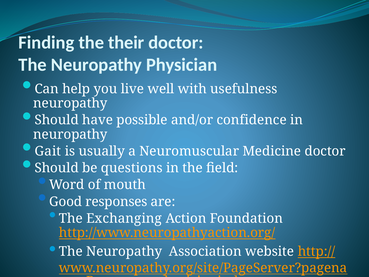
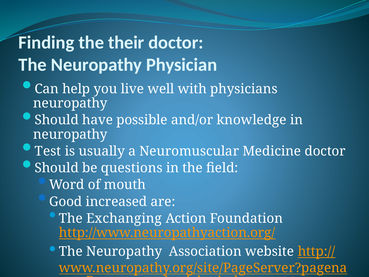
usefulness: usefulness -> physicians
confidence: confidence -> knowledge
Gait: Gait -> Test
responses: responses -> increased
